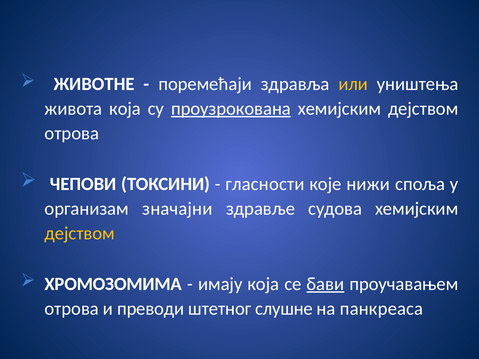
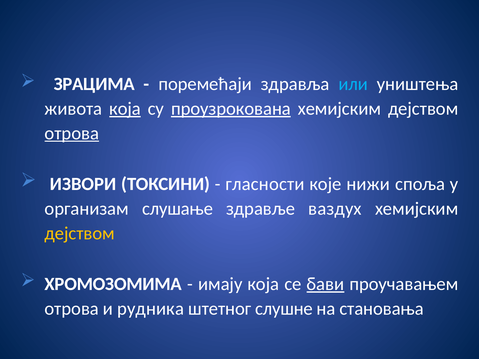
ЖИВОТНЕ: ЖИВОТНЕ -> ЗРАЦИМА
или colour: yellow -> light blue
која at (125, 109) underline: none -> present
отрова at (72, 133) underline: none -> present
ЧЕПОВИ: ЧЕПОВИ -> ИЗВОРИ
значајни: значајни -> слушање
судова: судова -> ваздух
преводи: преводи -> рудника
панкреаса: панкреаса -> становања
